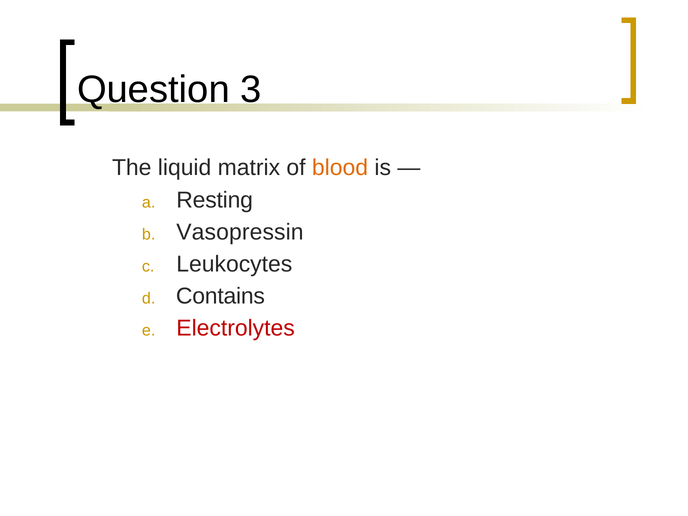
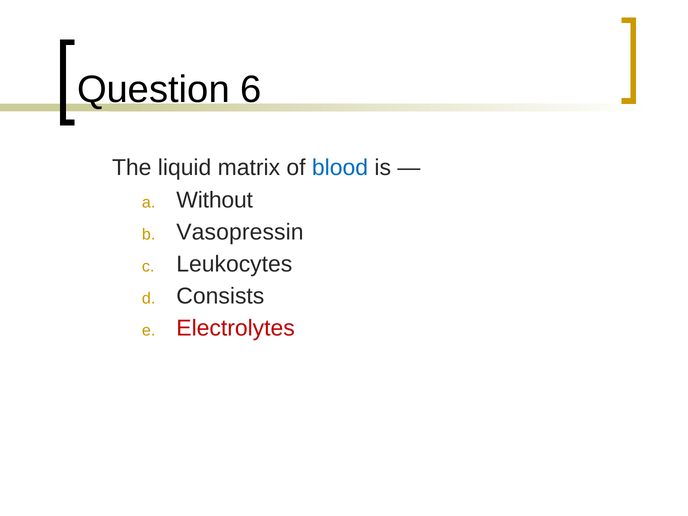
3: 3 -> 6
blood colour: orange -> blue
Resting: Resting -> Without
Contains: Contains -> Consists
